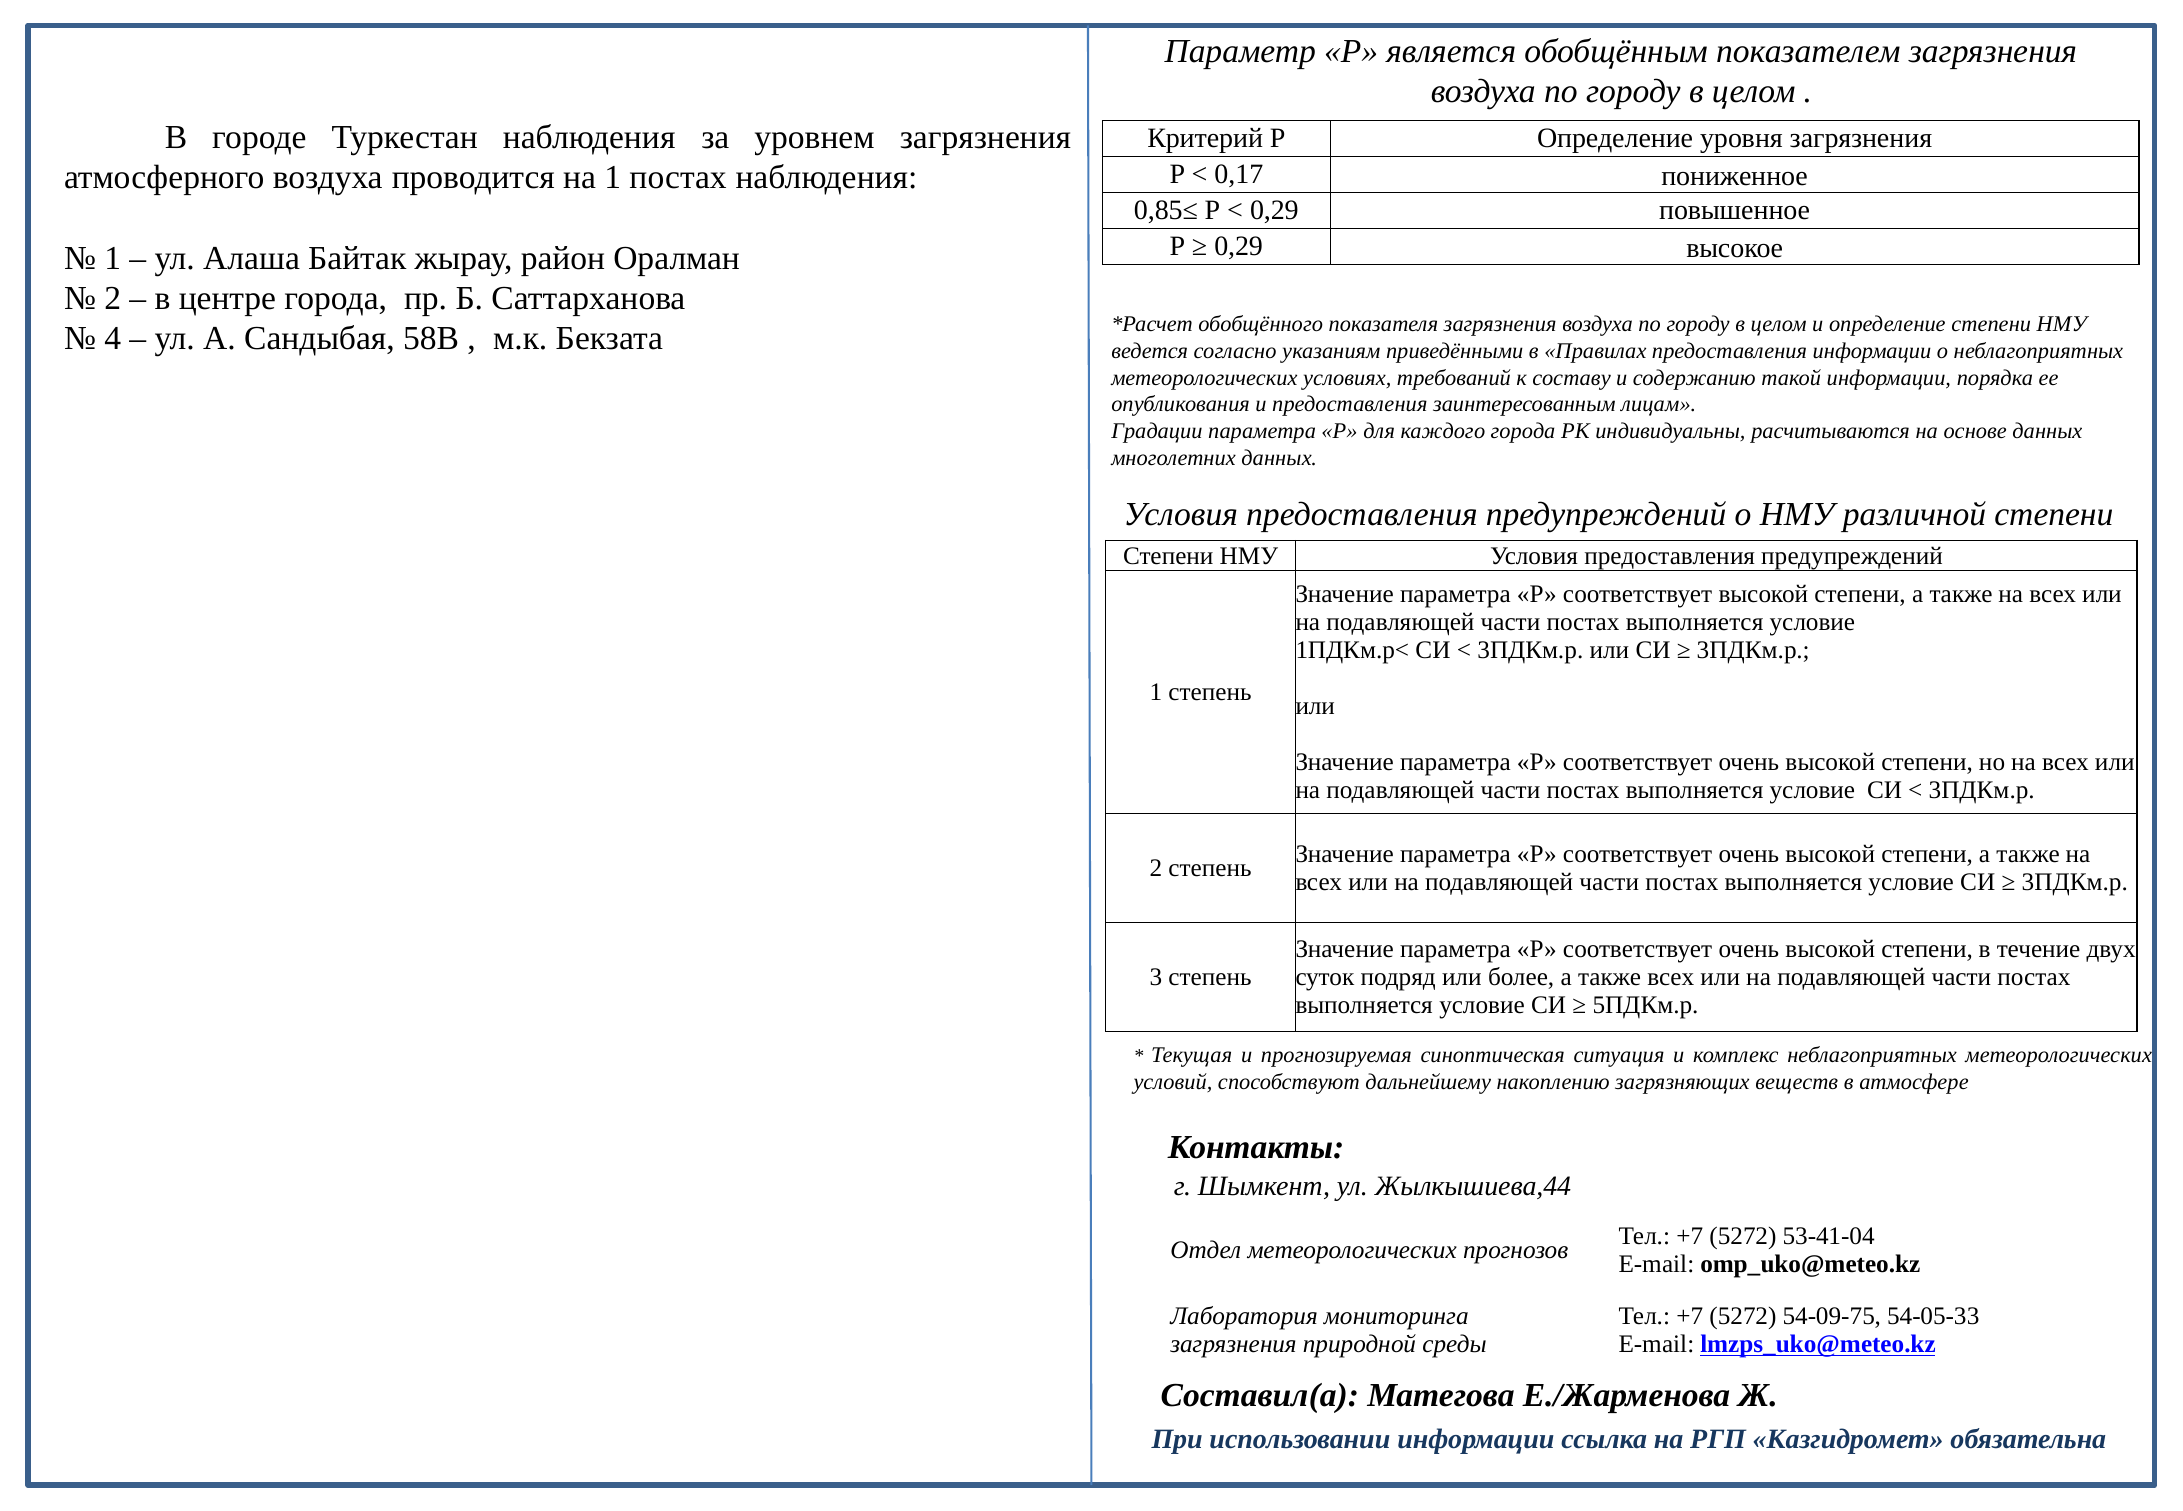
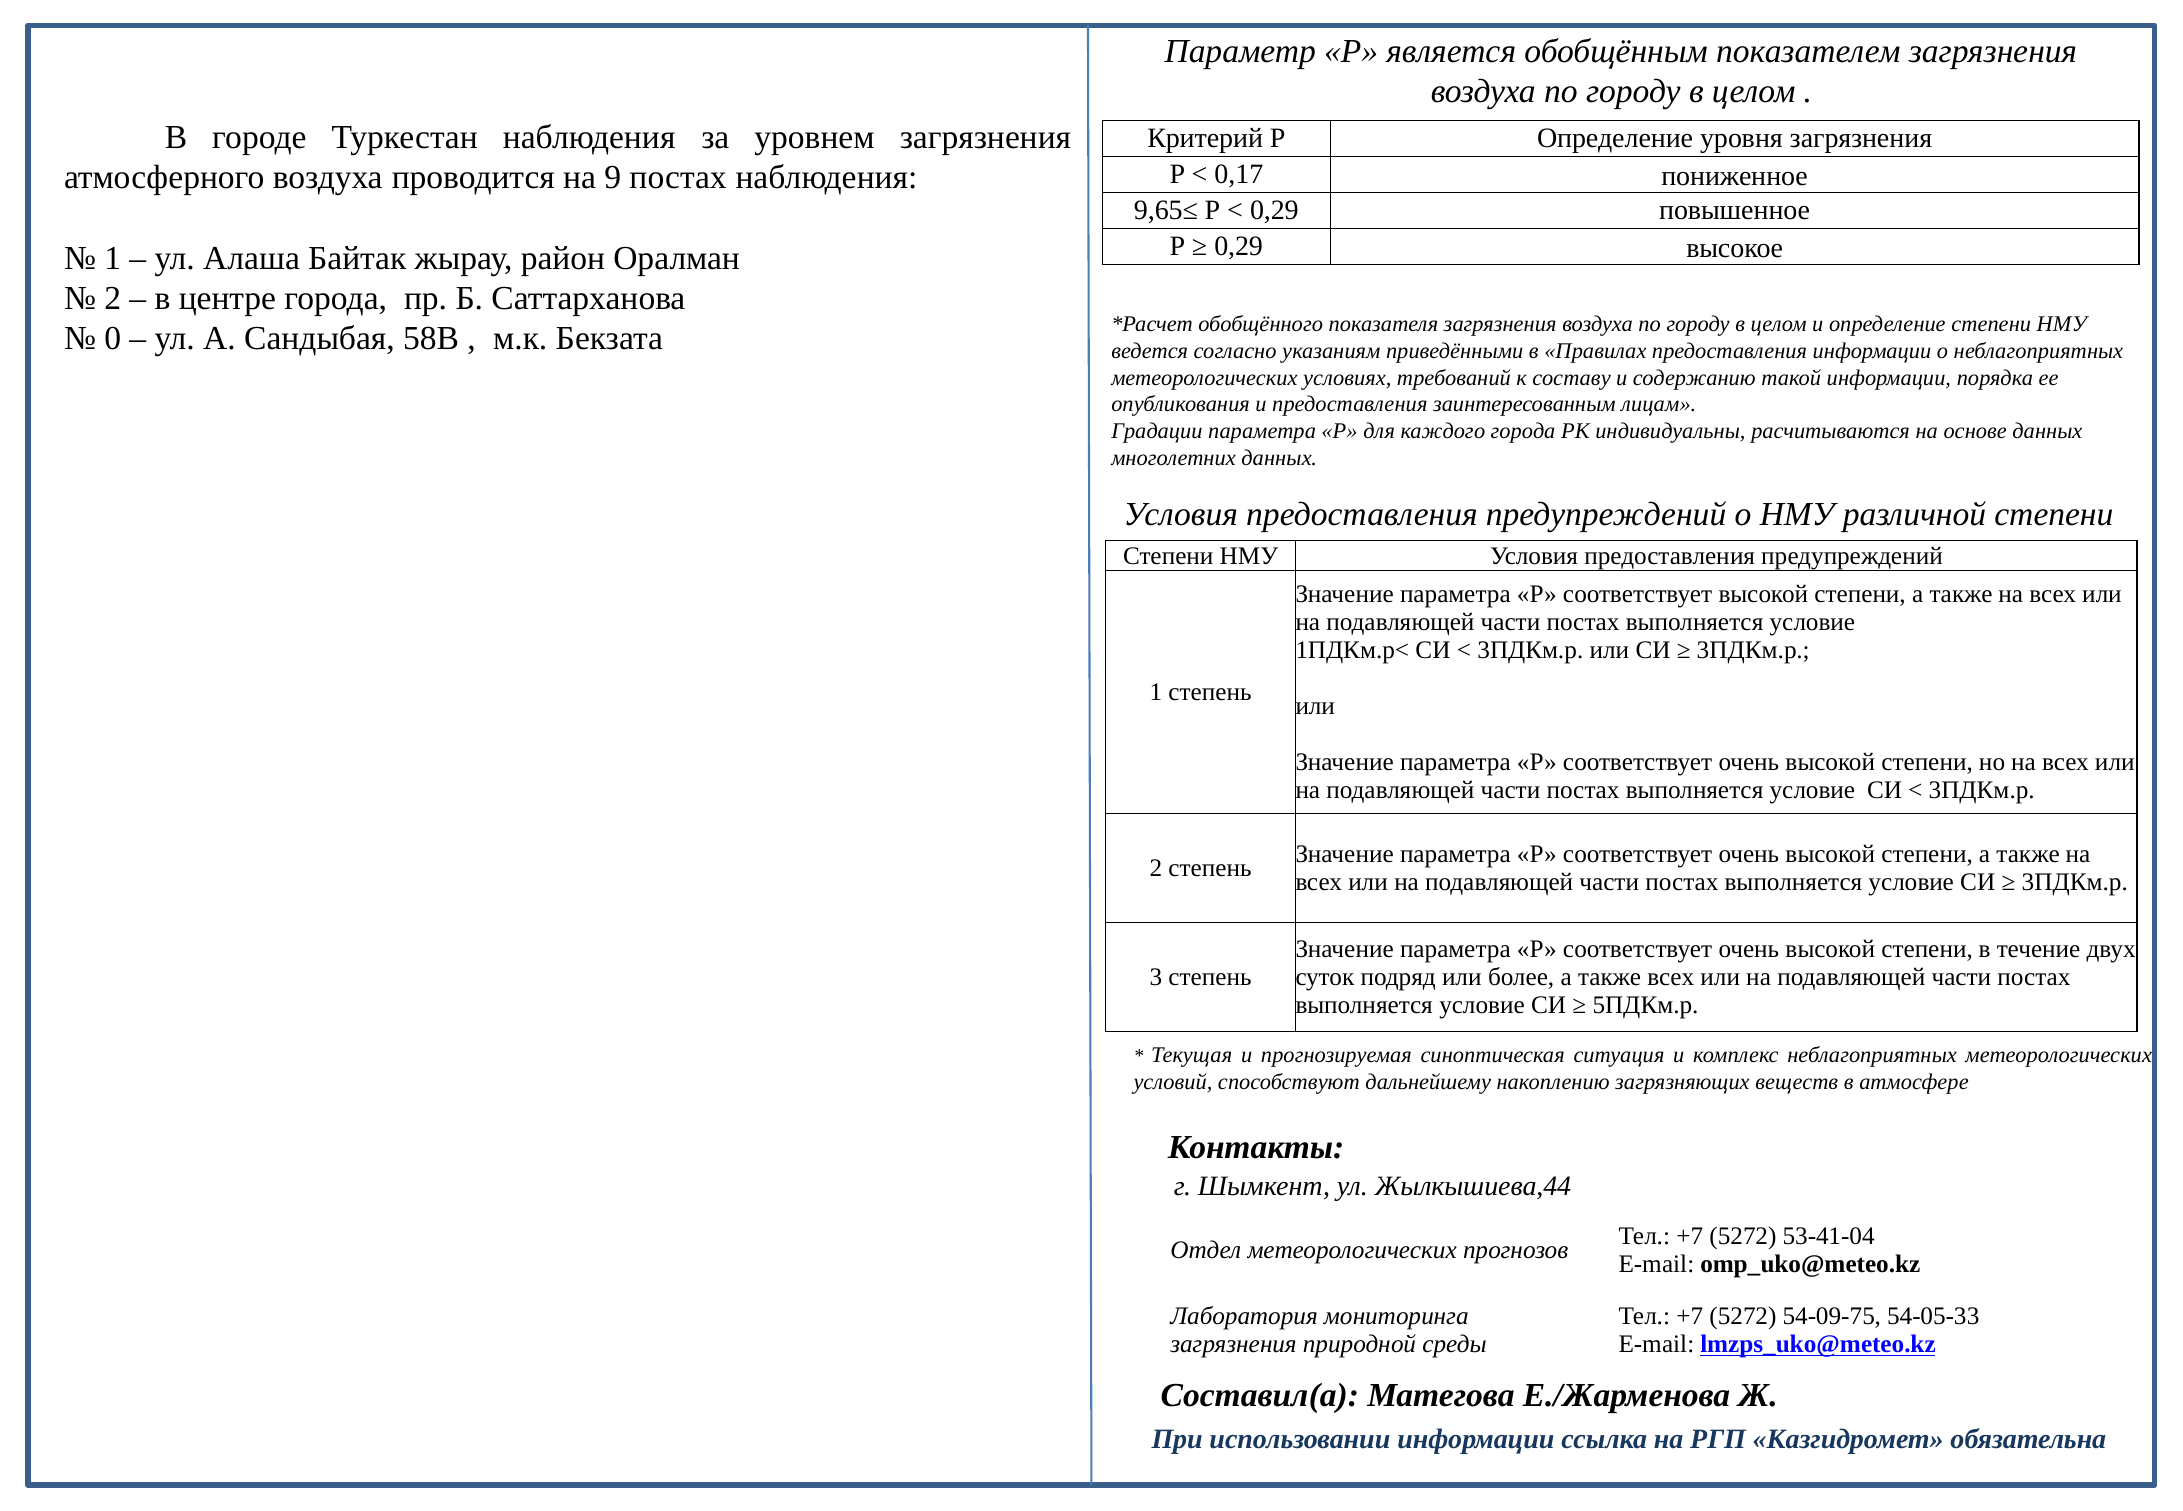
на 1: 1 -> 9
0,85≤: 0,85≤ -> 9,65≤
4: 4 -> 0
